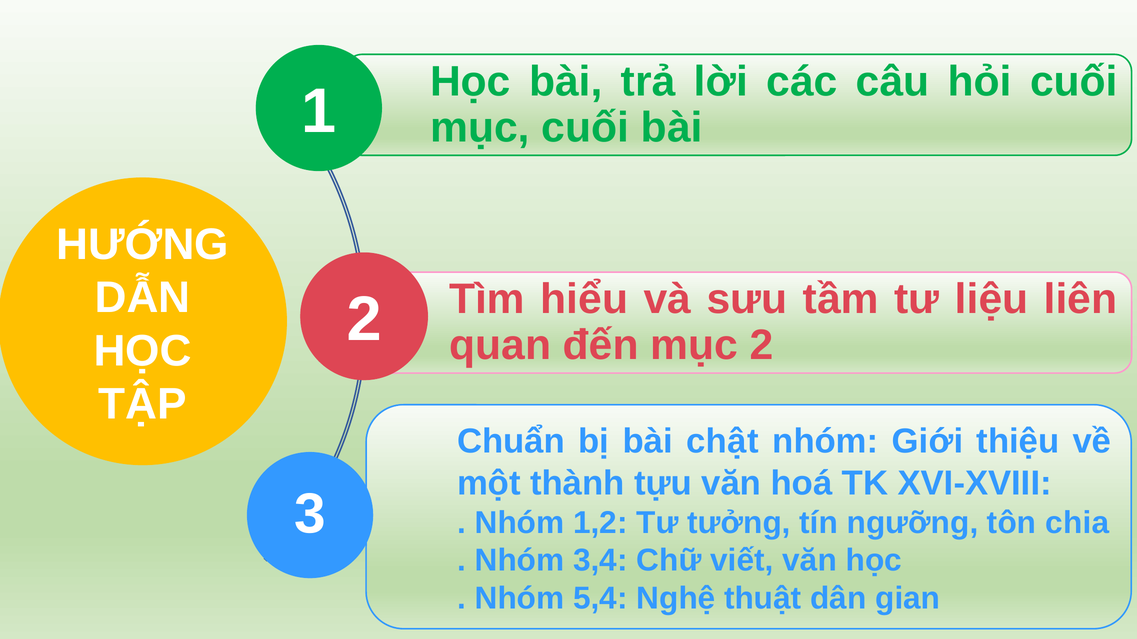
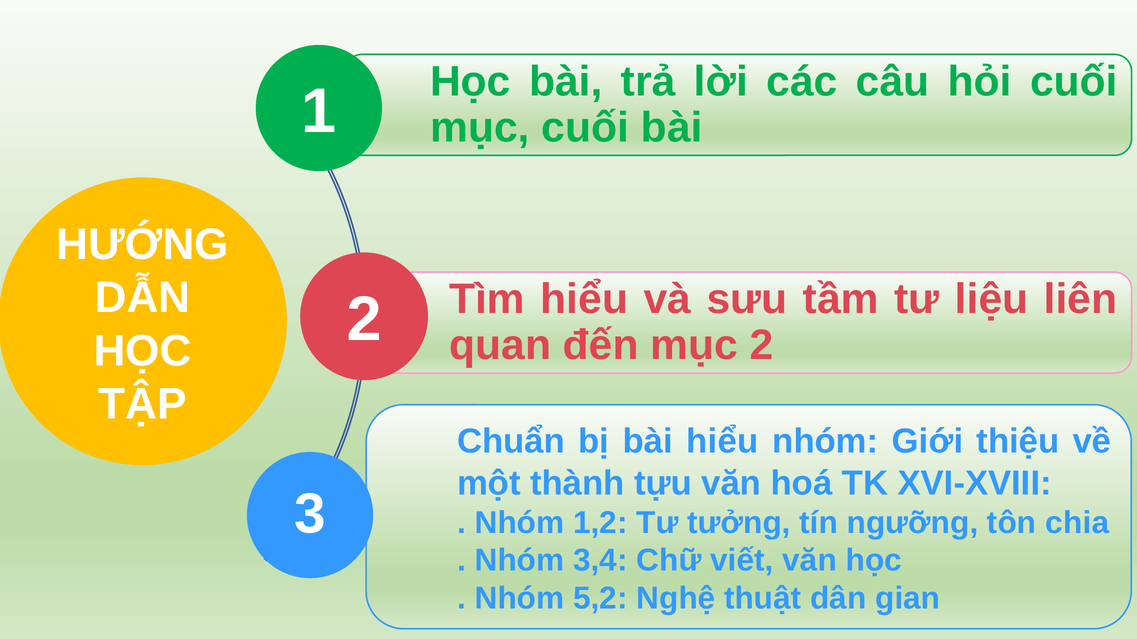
bài chật: chật -> hiểu
5,4: 5,4 -> 5,2
